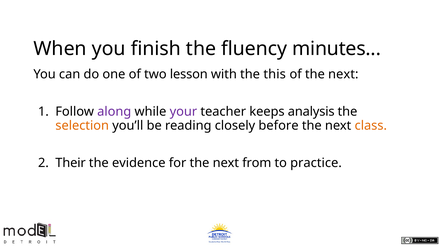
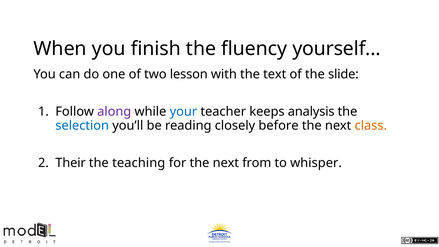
minutes: minutes -> yourself
this: this -> text
of the next: next -> slide
your colour: purple -> blue
selection colour: orange -> blue
evidence: evidence -> teaching
practice: practice -> whisper
